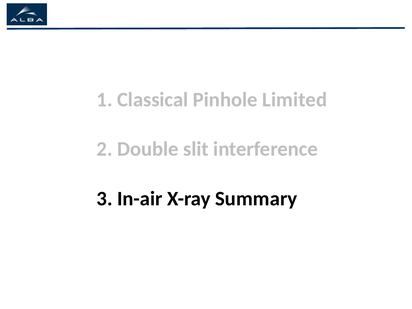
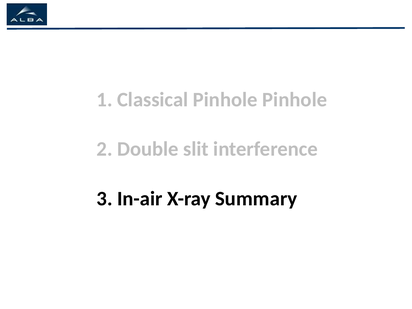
Pinhole Limited: Limited -> Pinhole
